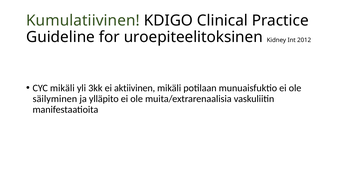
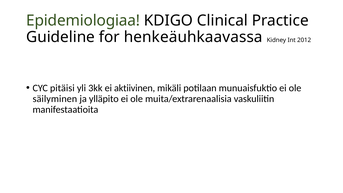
Kumulatiivinen: Kumulatiivinen -> Epidemiologiaa
uroepiteelitoksinen: uroepiteelitoksinen -> henkeäuhkaavassa
CYC mikäli: mikäli -> pitäisi
